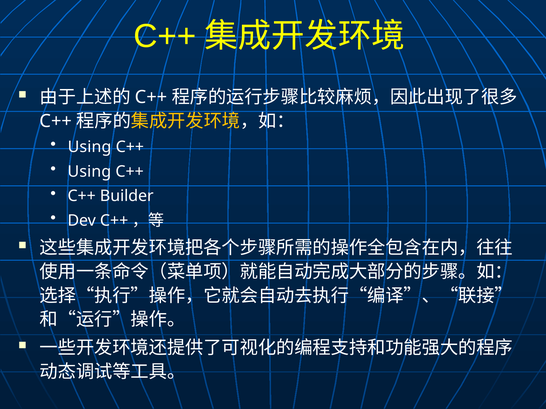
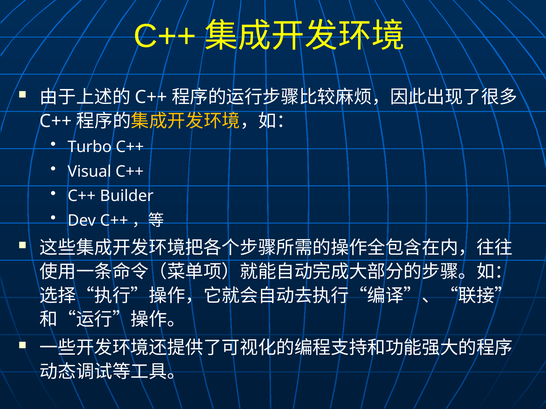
Using at (90, 147): Using -> Turbo
Using at (89, 172): Using -> Visual
